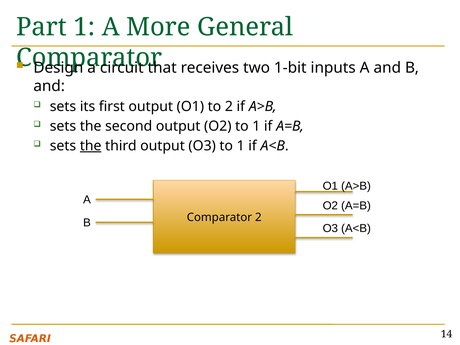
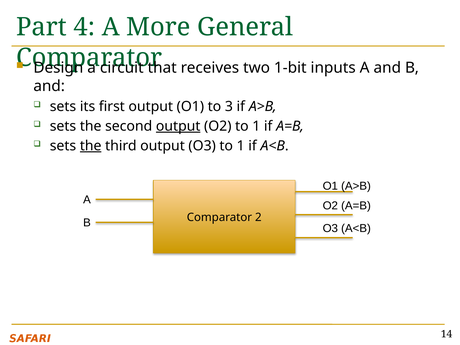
Part 1: 1 -> 4
to 2: 2 -> 3
output at (178, 126) underline: none -> present
